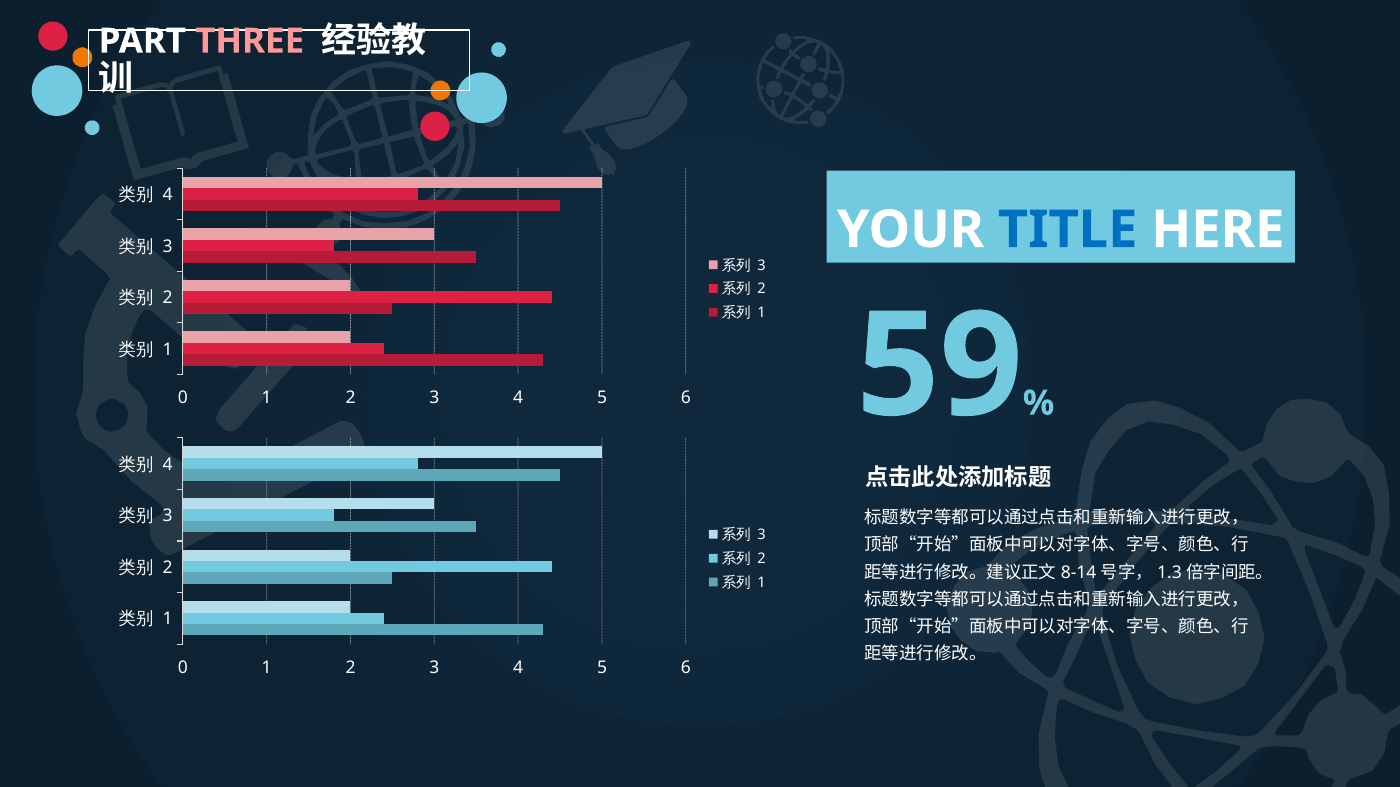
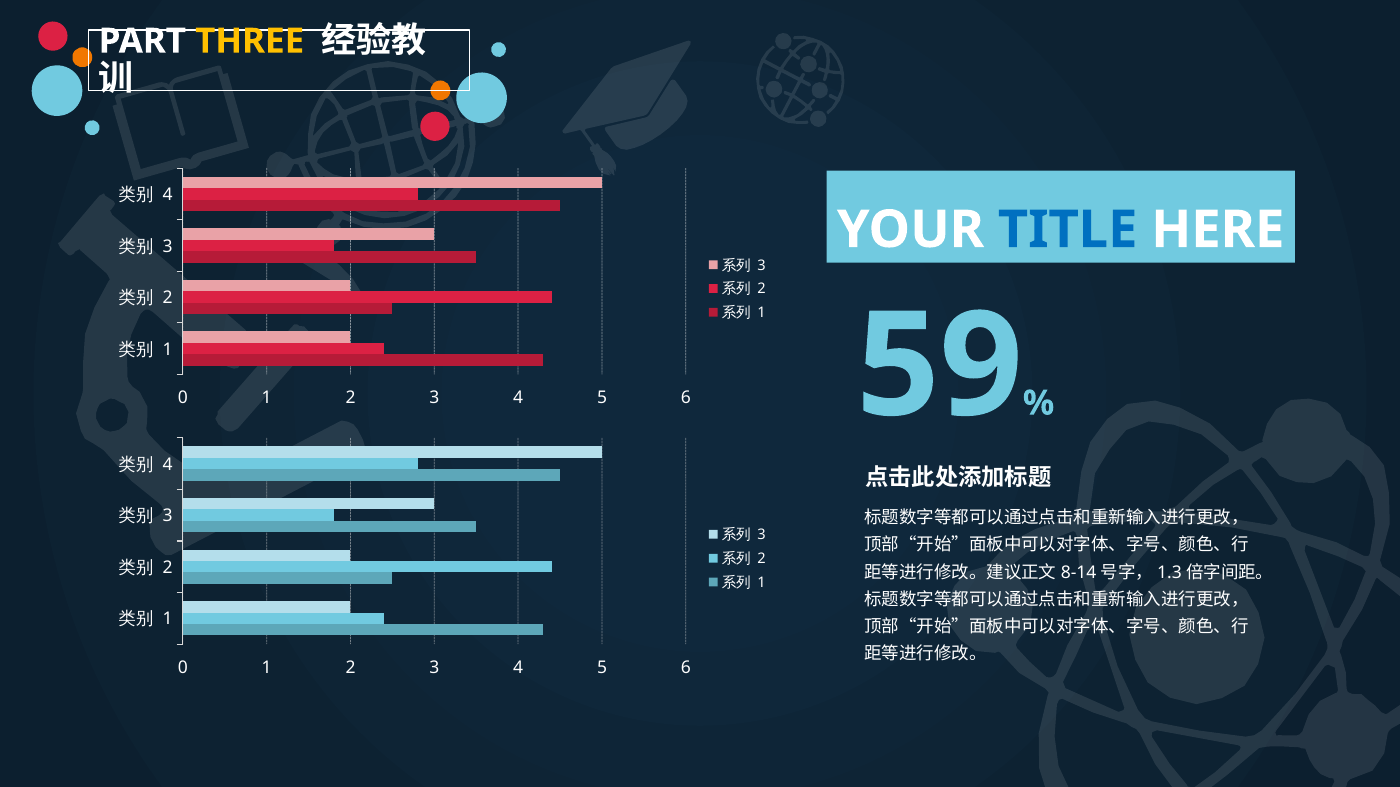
THREE colour: pink -> yellow
